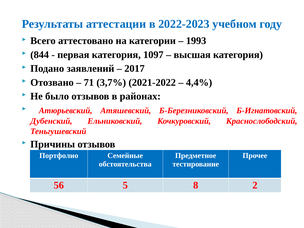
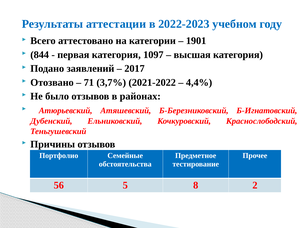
1993: 1993 -> 1901
